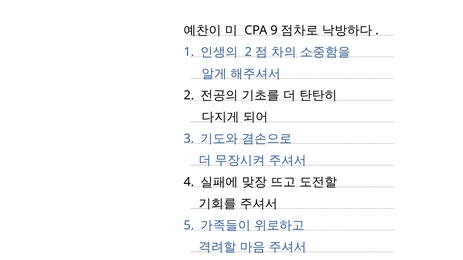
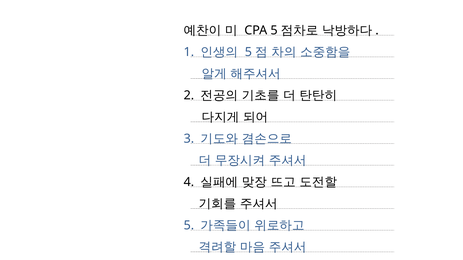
CPA 9: 9 -> 5
2 at (248, 52): 2 -> 5
